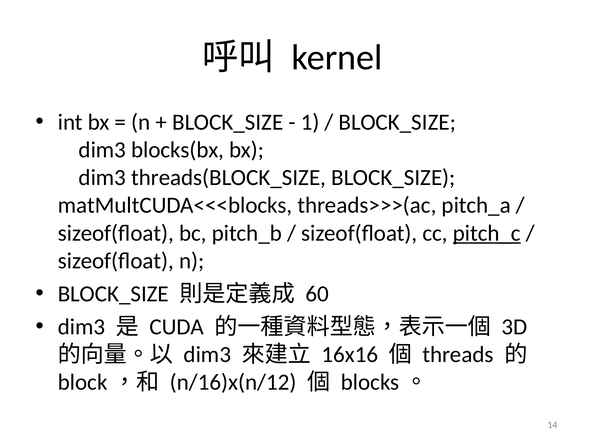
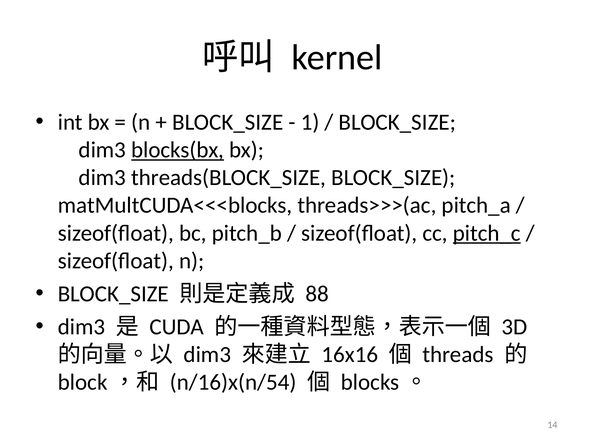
blocks(bx underline: none -> present
60: 60 -> 88
n/16)x(n/12: n/16)x(n/12 -> n/16)x(n/54
